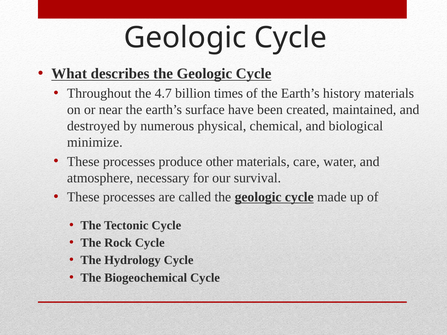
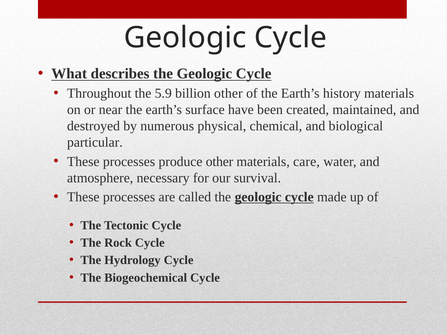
4.7: 4.7 -> 5.9
billion times: times -> other
minimize: minimize -> particular
